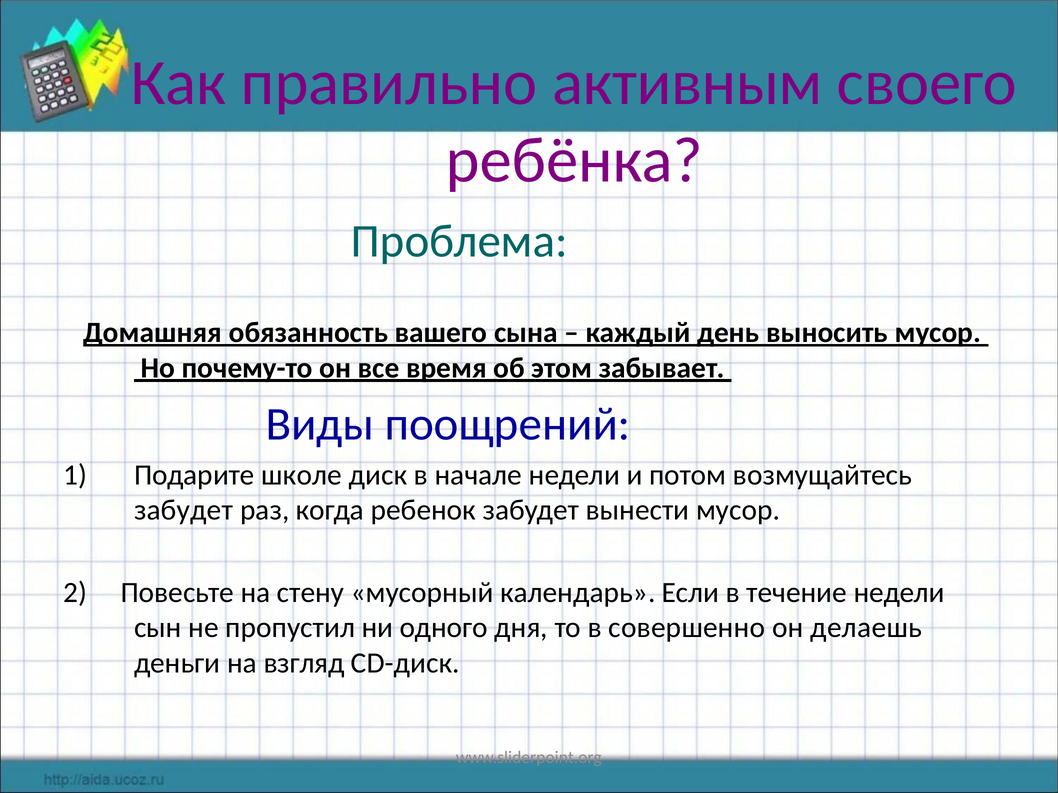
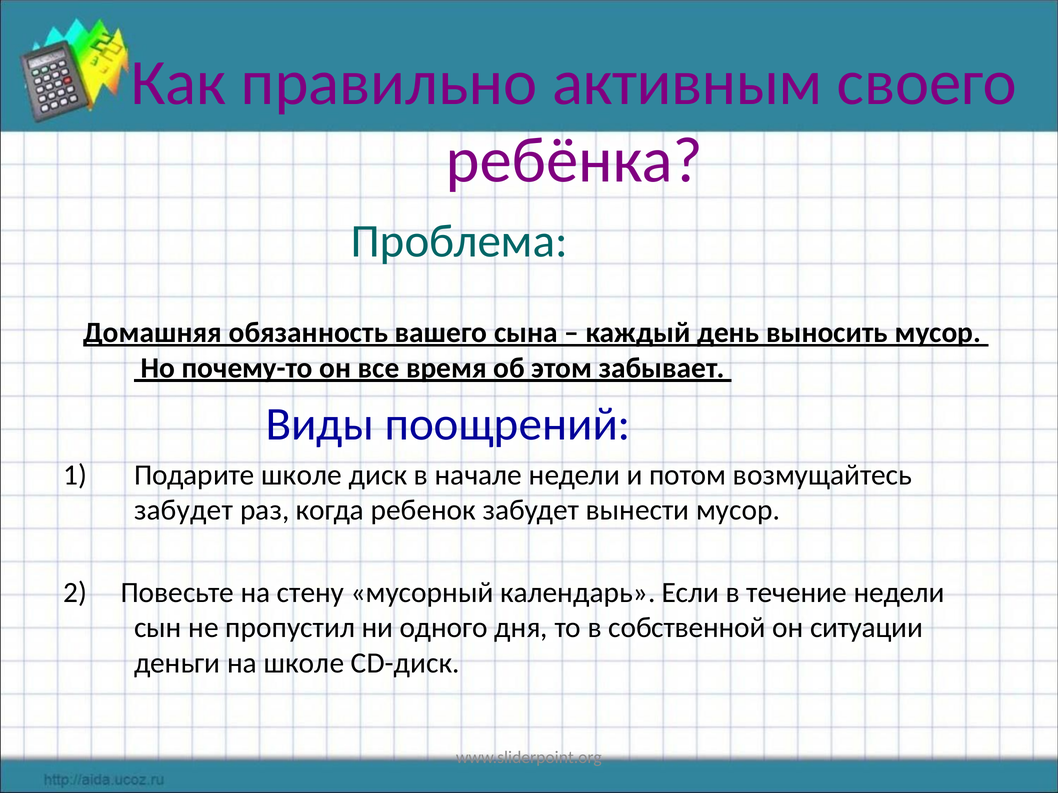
совершенно: совершенно -> собственной
делаешь: делаешь -> ситуации
на взгляд: взгляд -> школе
